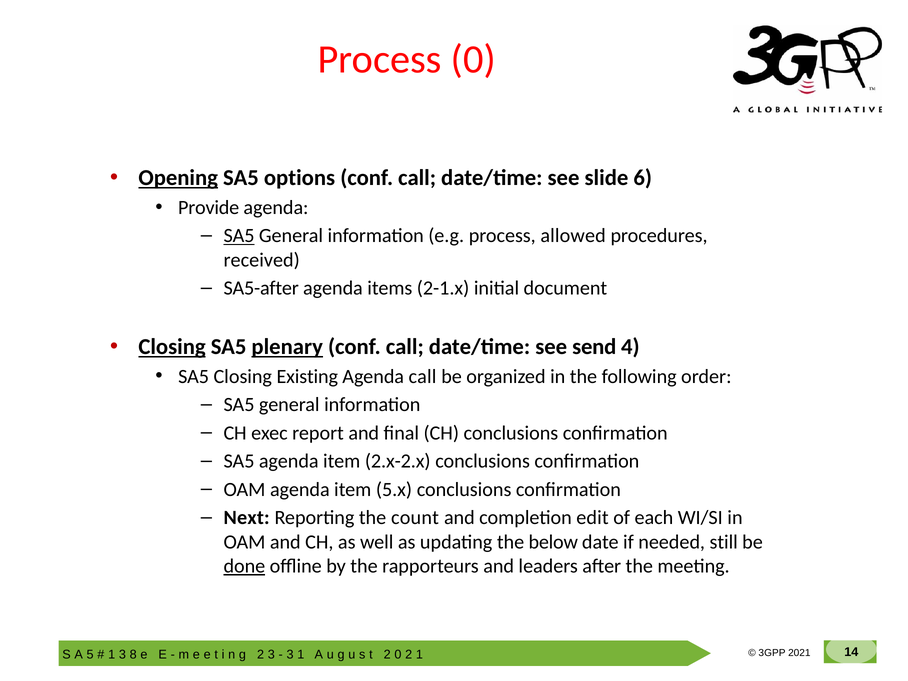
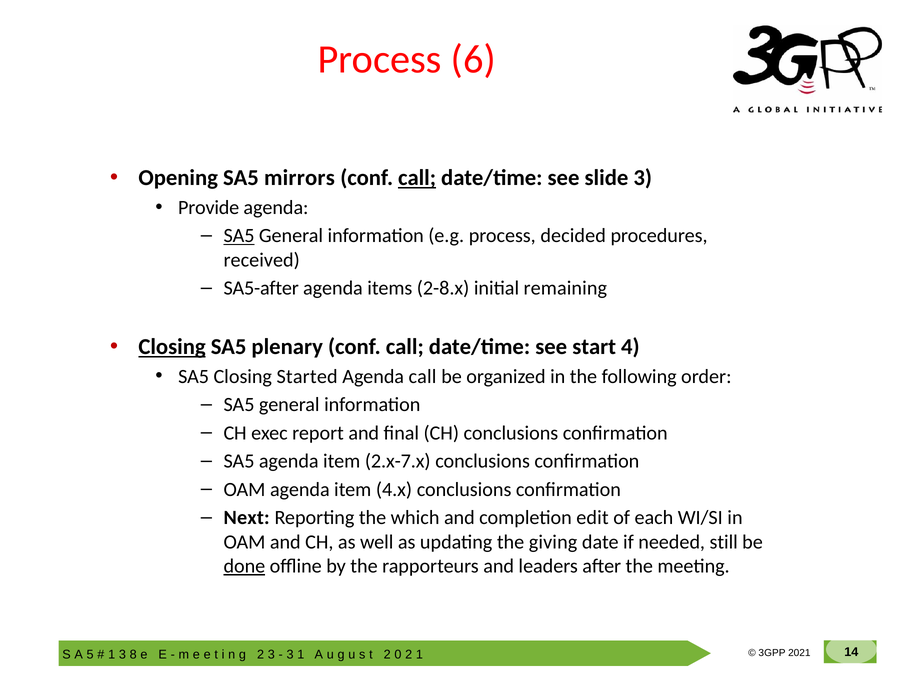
Process 0: 0 -> 6
Opening underline: present -> none
options: options -> mirrors
call at (417, 178) underline: none -> present
slide 6: 6 -> 3
allowed: allowed -> decided
2-1.x: 2-1.x -> 2-8.x
document: document -> remaining
plenary underline: present -> none
send: send -> start
Existing: Existing -> Started
2.x-2.x: 2.x-2.x -> 2.x-7.x
5.x: 5.x -> 4.x
count: count -> which
below: below -> giving
